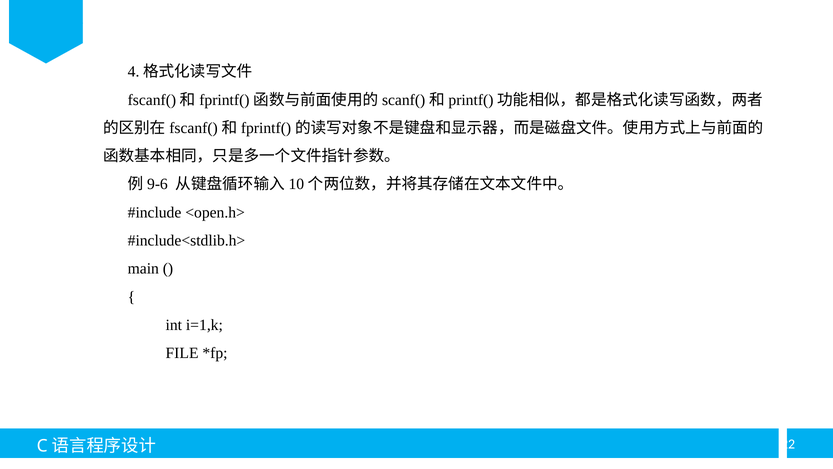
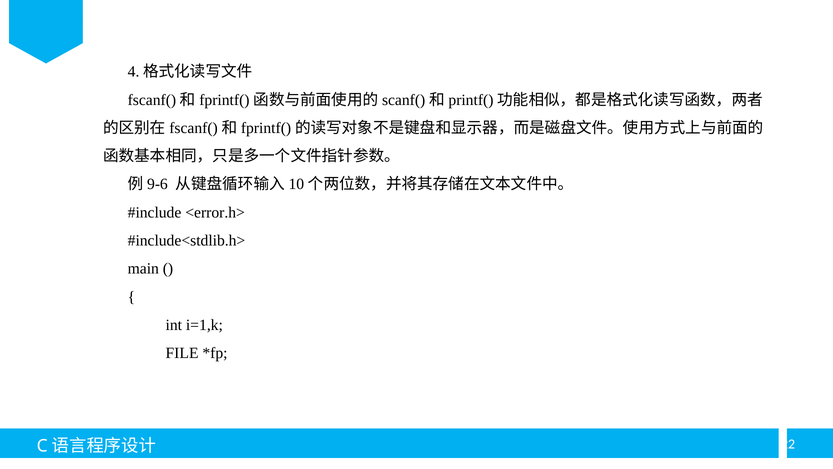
<open.h>: <open.h> -> <error.h>
